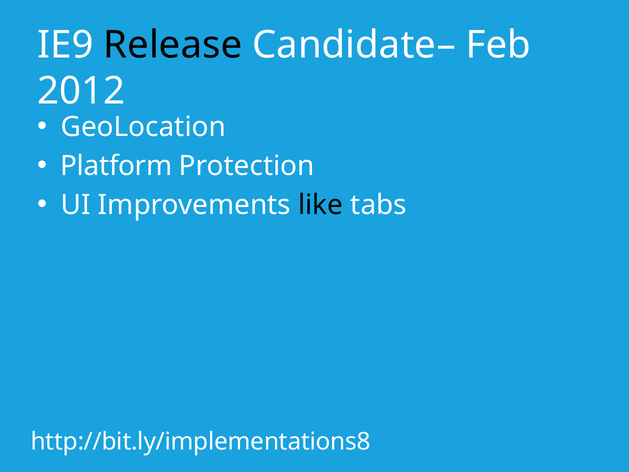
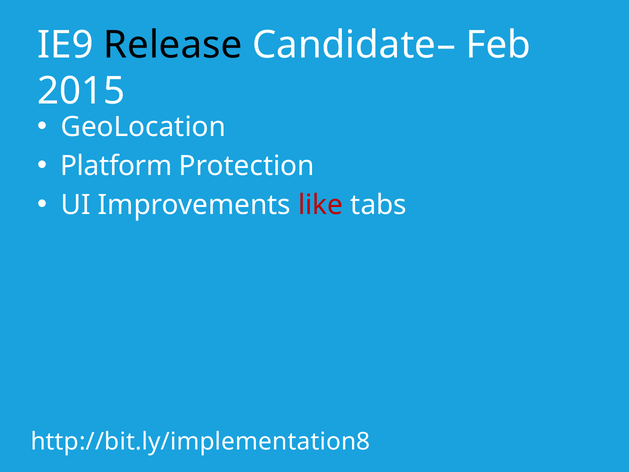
2012: 2012 -> 2015
like colour: black -> red
http://bit.ly/implementations8: http://bit.ly/implementations8 -> http://bit.ly/implementation8
